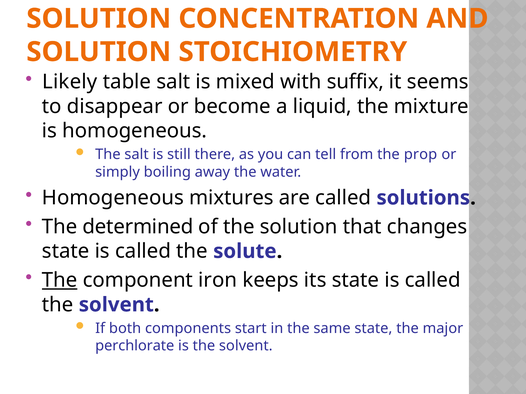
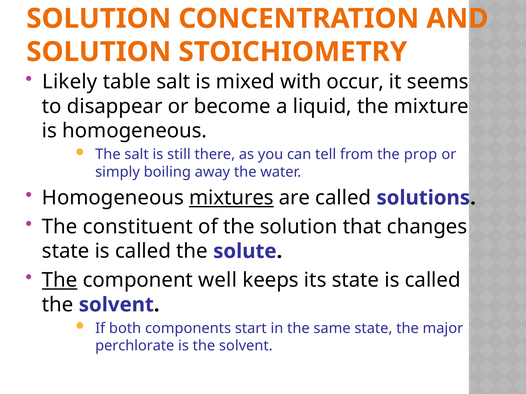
suffix: suffix -> occur
mixtures underline: none -> present
determined: determined -> constituent
iron: iron -> well
